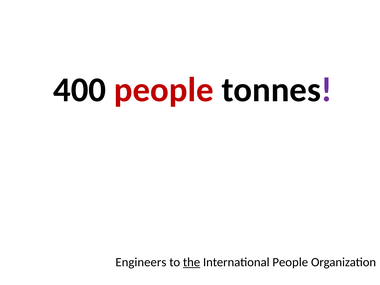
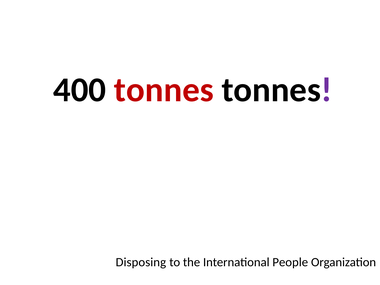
400 people: people -> tonnes
Engineers: Engineers -> Disposing
the underline: present -> none
